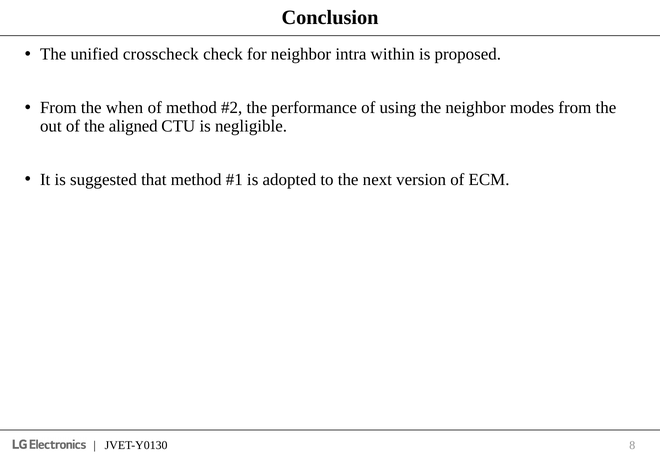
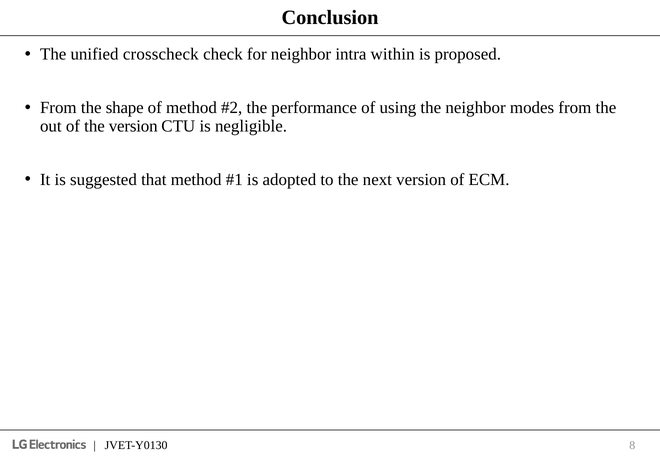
when: when -> shape
the aligned: aligned -> version
